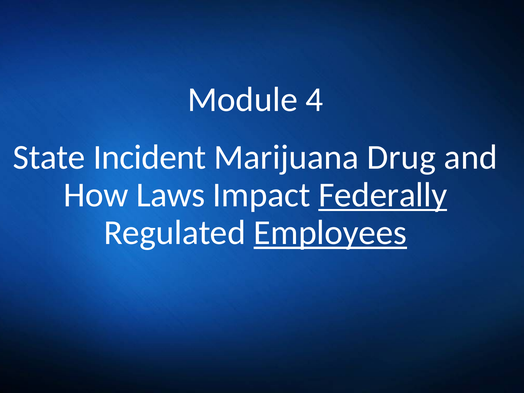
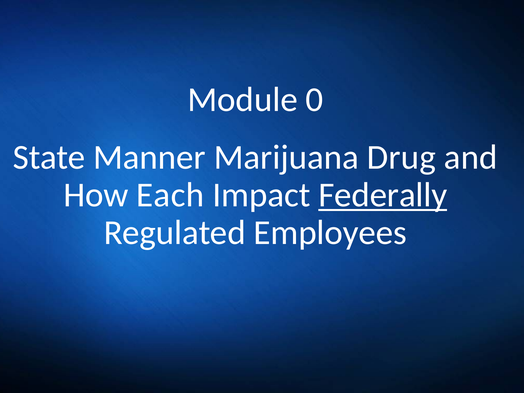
4: 4 -> 0
Incident: Incident -> Manner
Laws: Laws -> Each
Employees underline: present -> none
